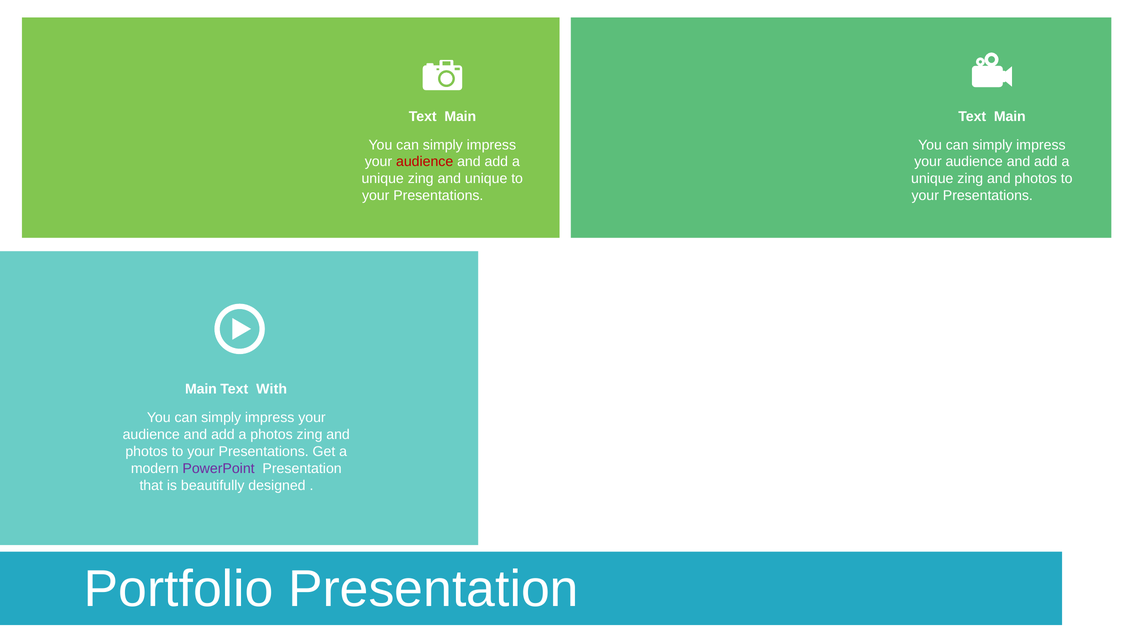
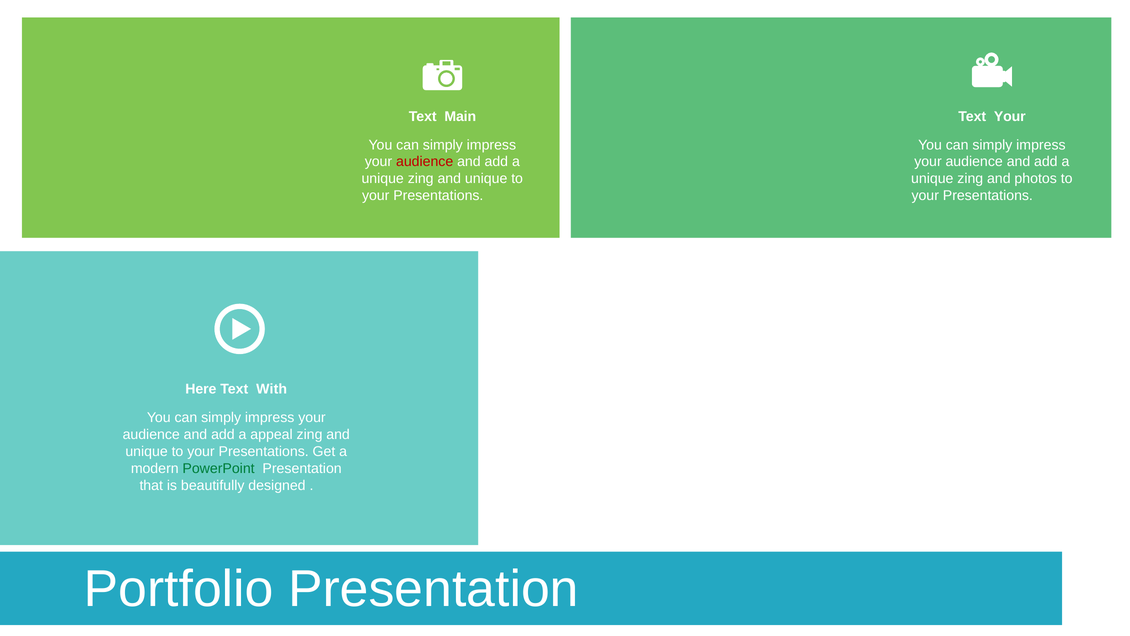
Main at (1010, 116): Main -> Your
Main at (201, 389): Main -> Here
a photos: photos -> appeal
photos at (147, 451): photos -> unique
PowerPoint colour: purple -> green
